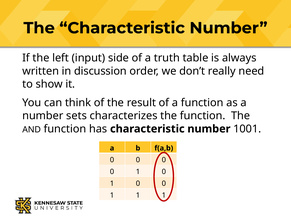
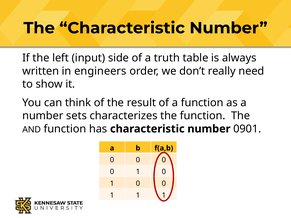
discussion: discussion -> engineers
1001: 1001 -> 0901
